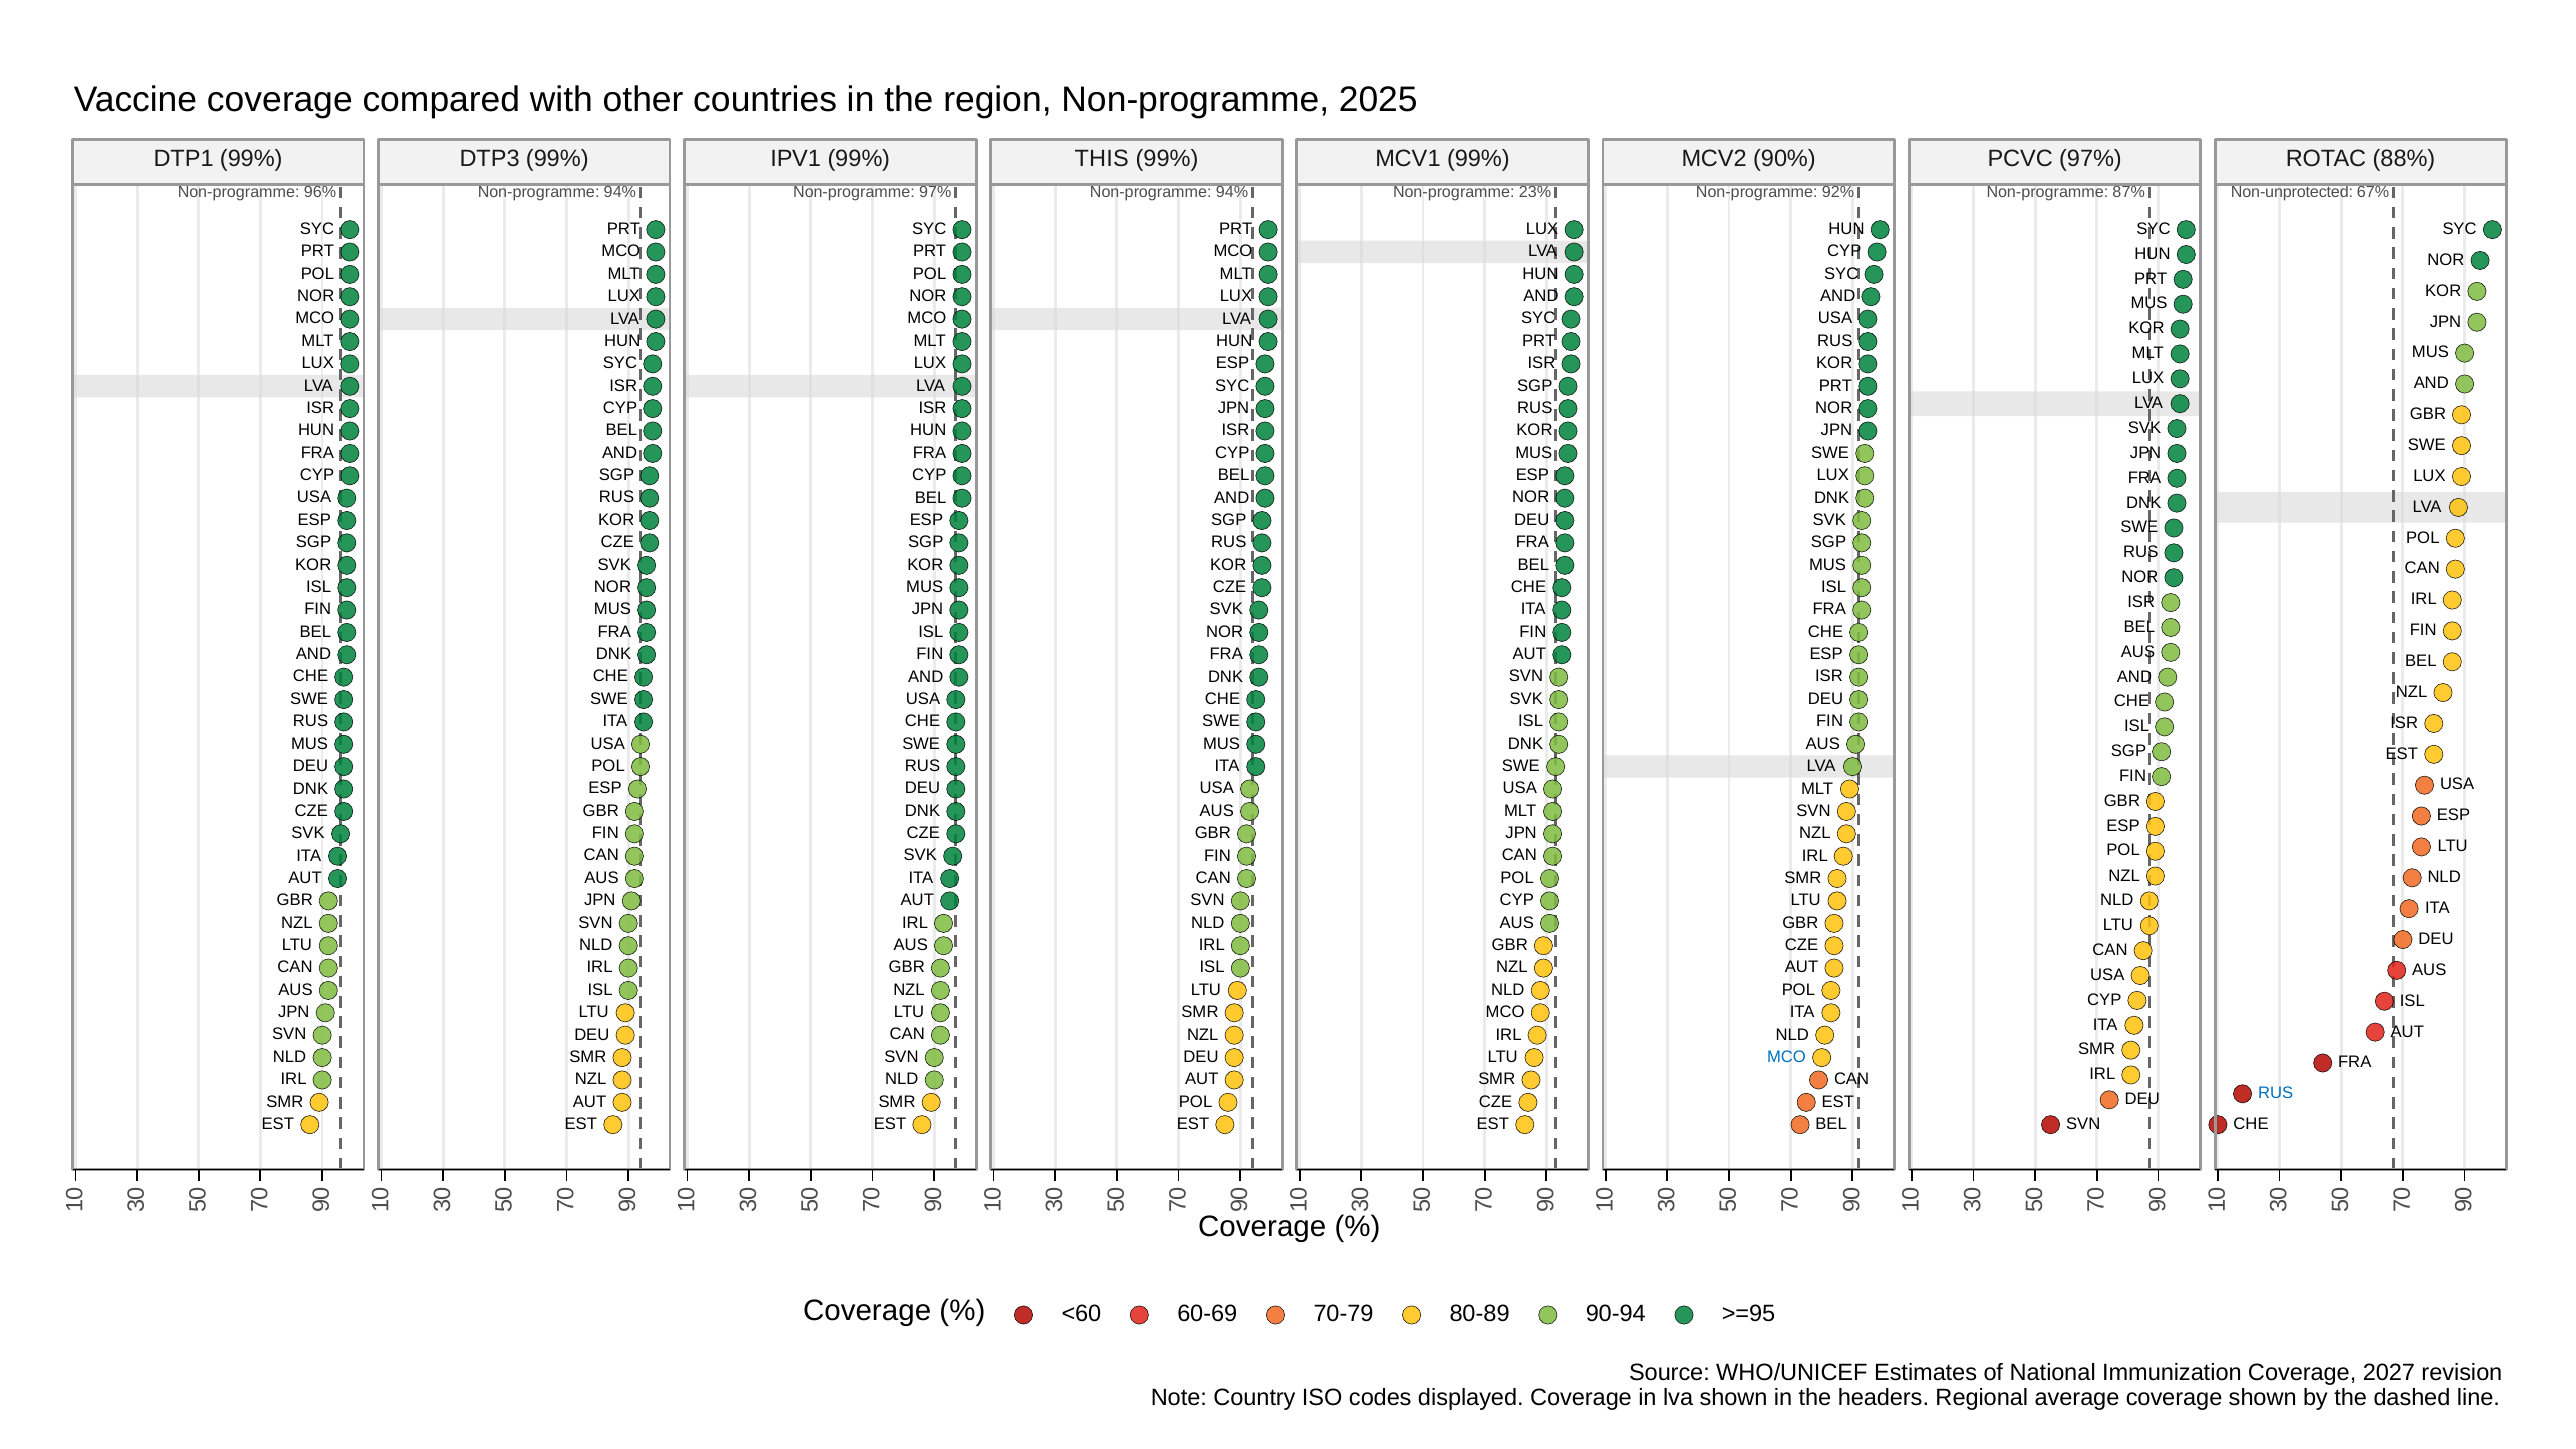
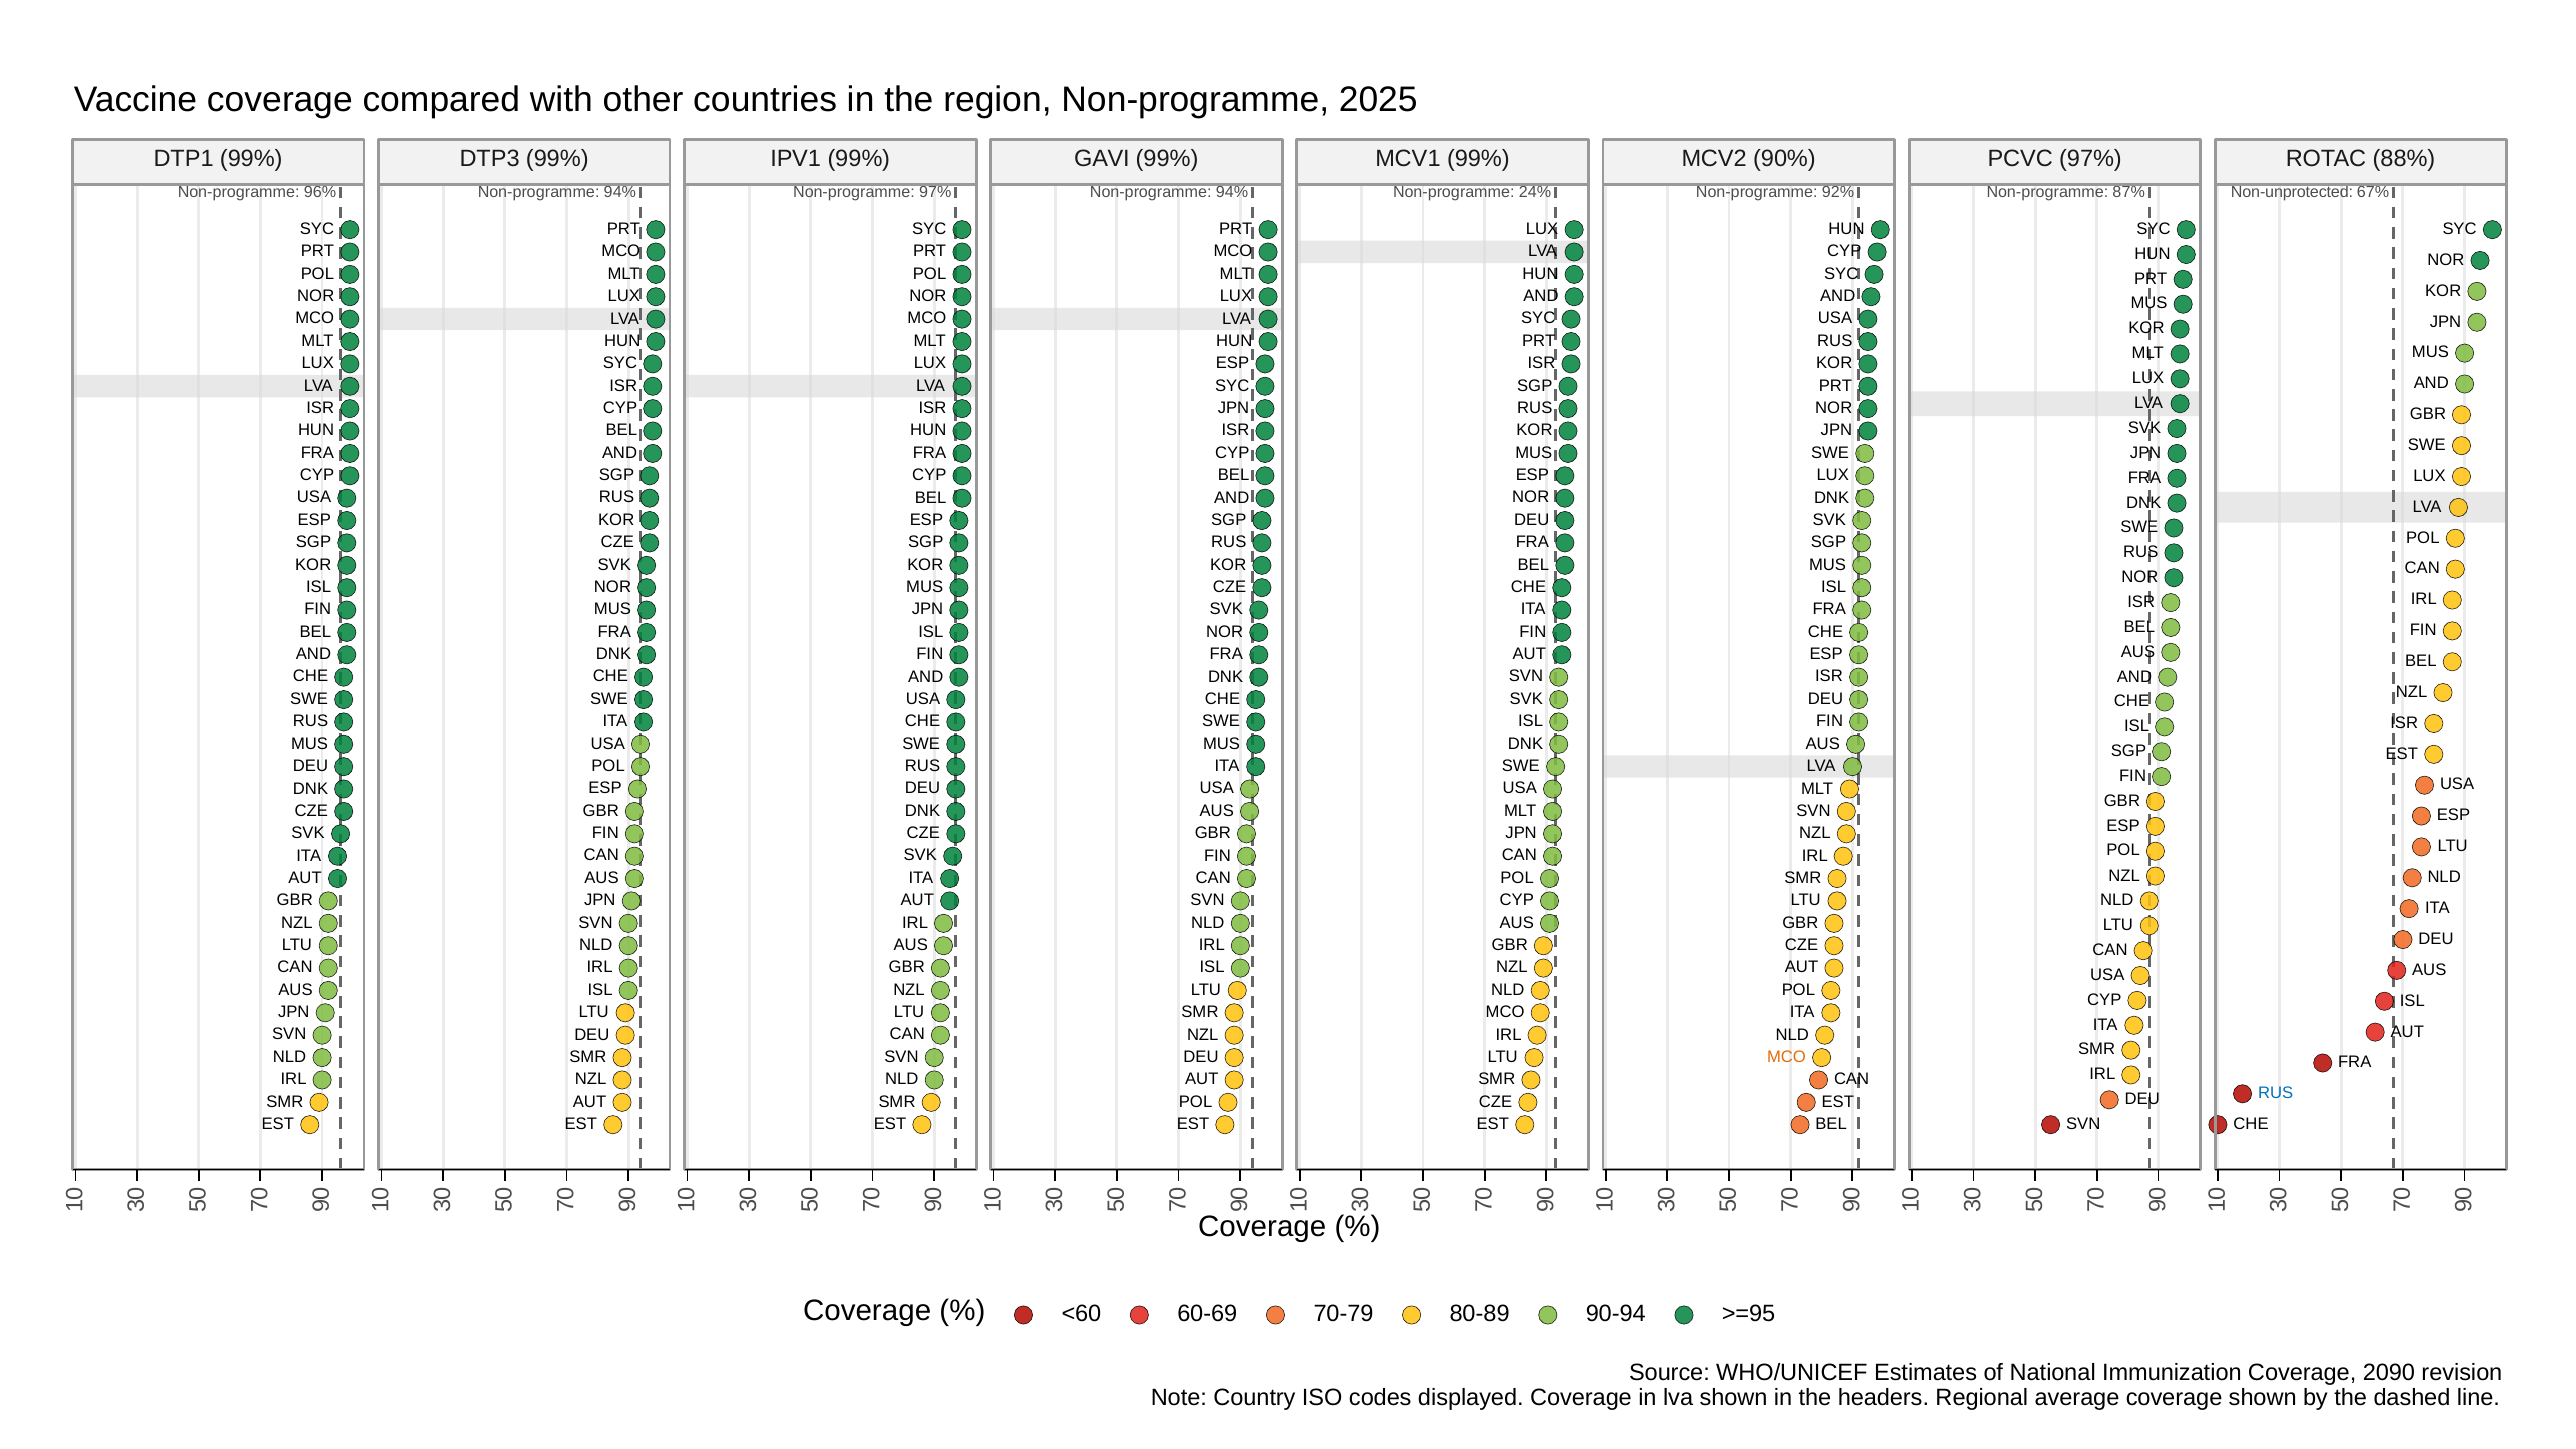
THIS: THIS -> GAVI
23%: 23% -> 24%
MCO at (1786, 1057) colour: blue -> orange
2027: 2027 -> 2090
